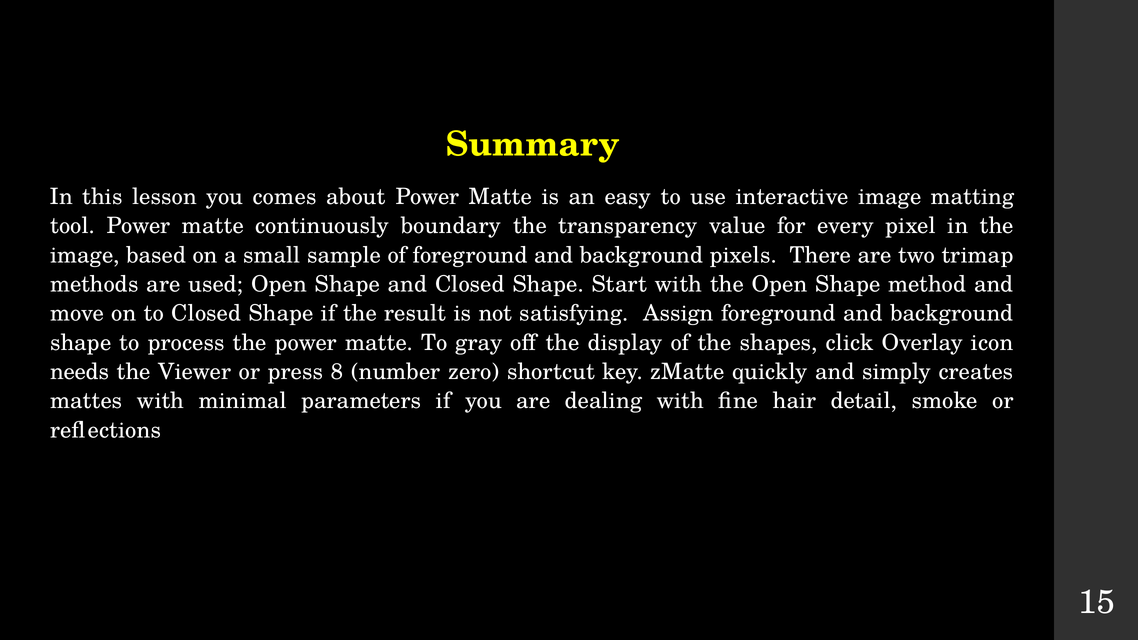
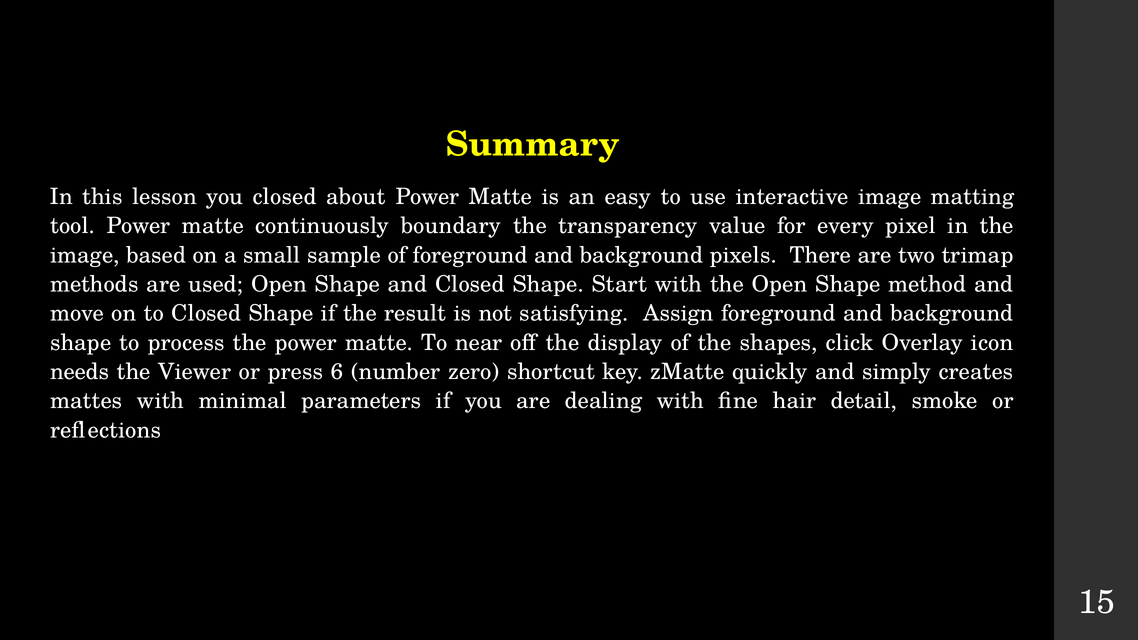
you comes: comes -> closed
gray: gray -> near
8: 8 -> 6
